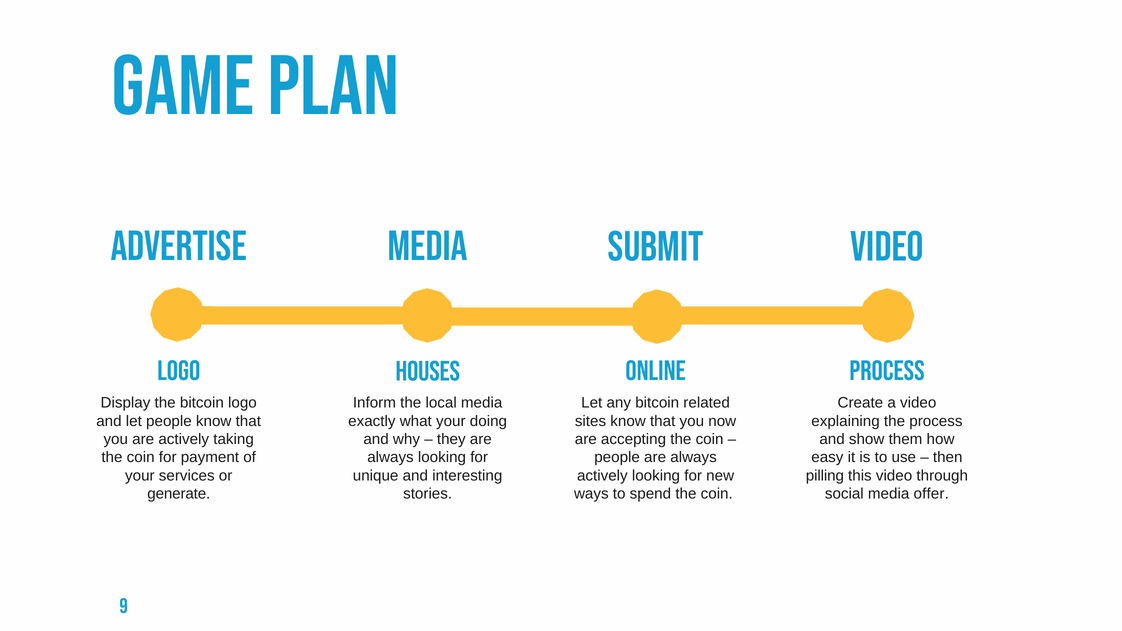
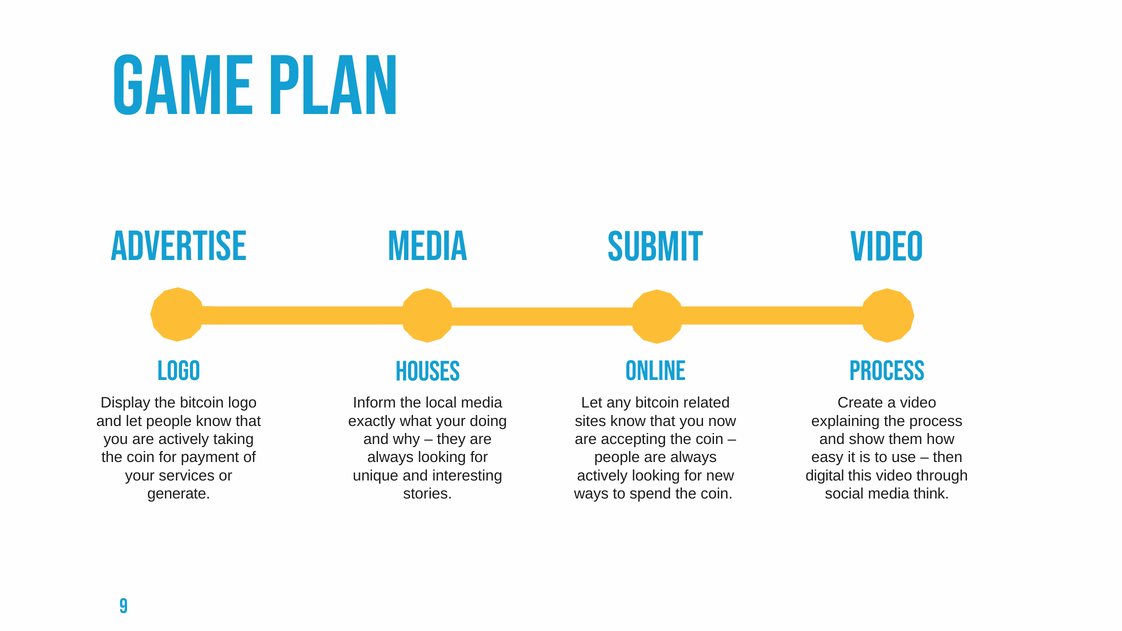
pilling: pilling -> digital
offer: offer -> think
